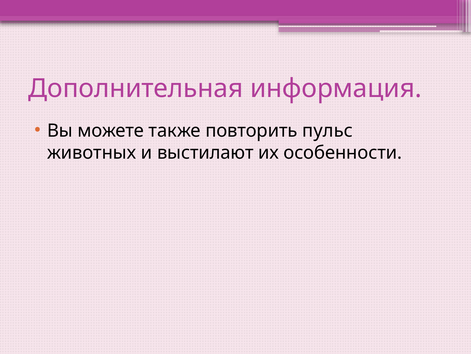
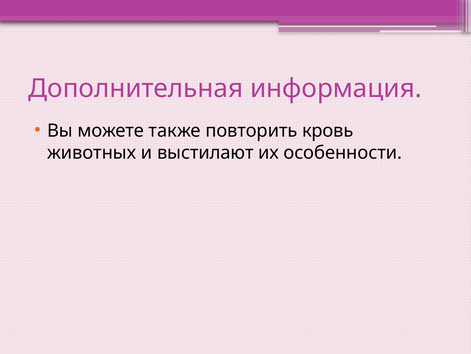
пульс: пульс -> кровь
